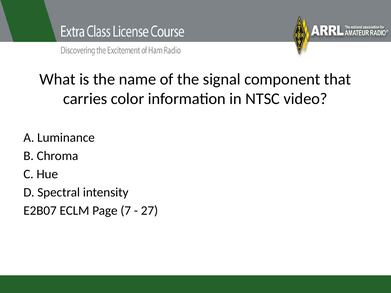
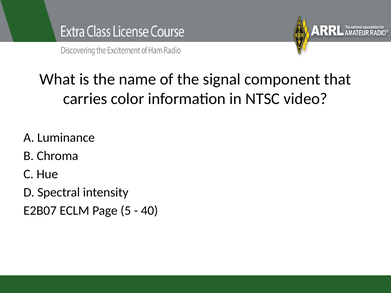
7: 7 -> 5
27: 27 -> 40
